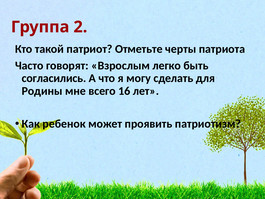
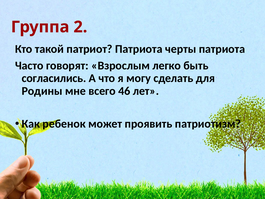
патриот Отметьте: Отметьте -> Патриота
16: 16 -> 46
